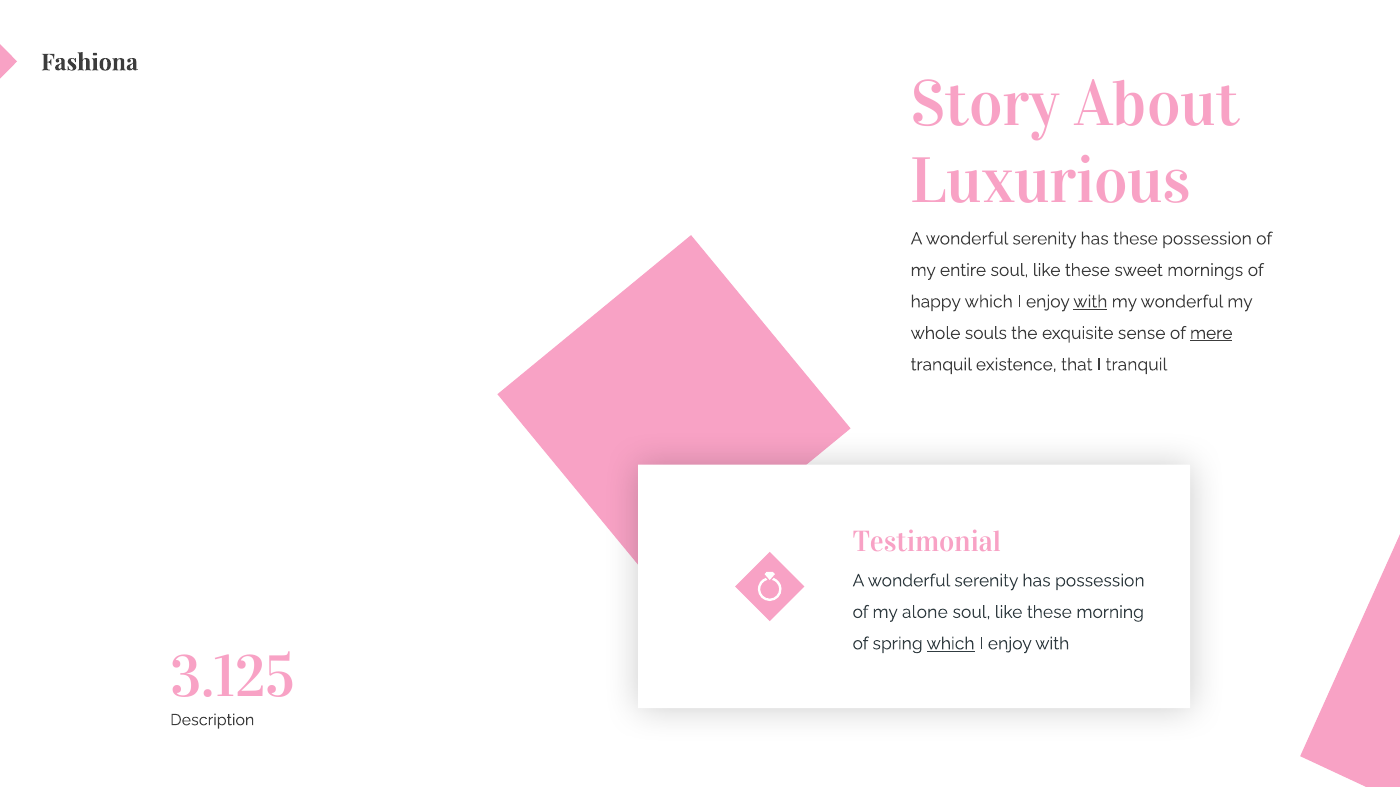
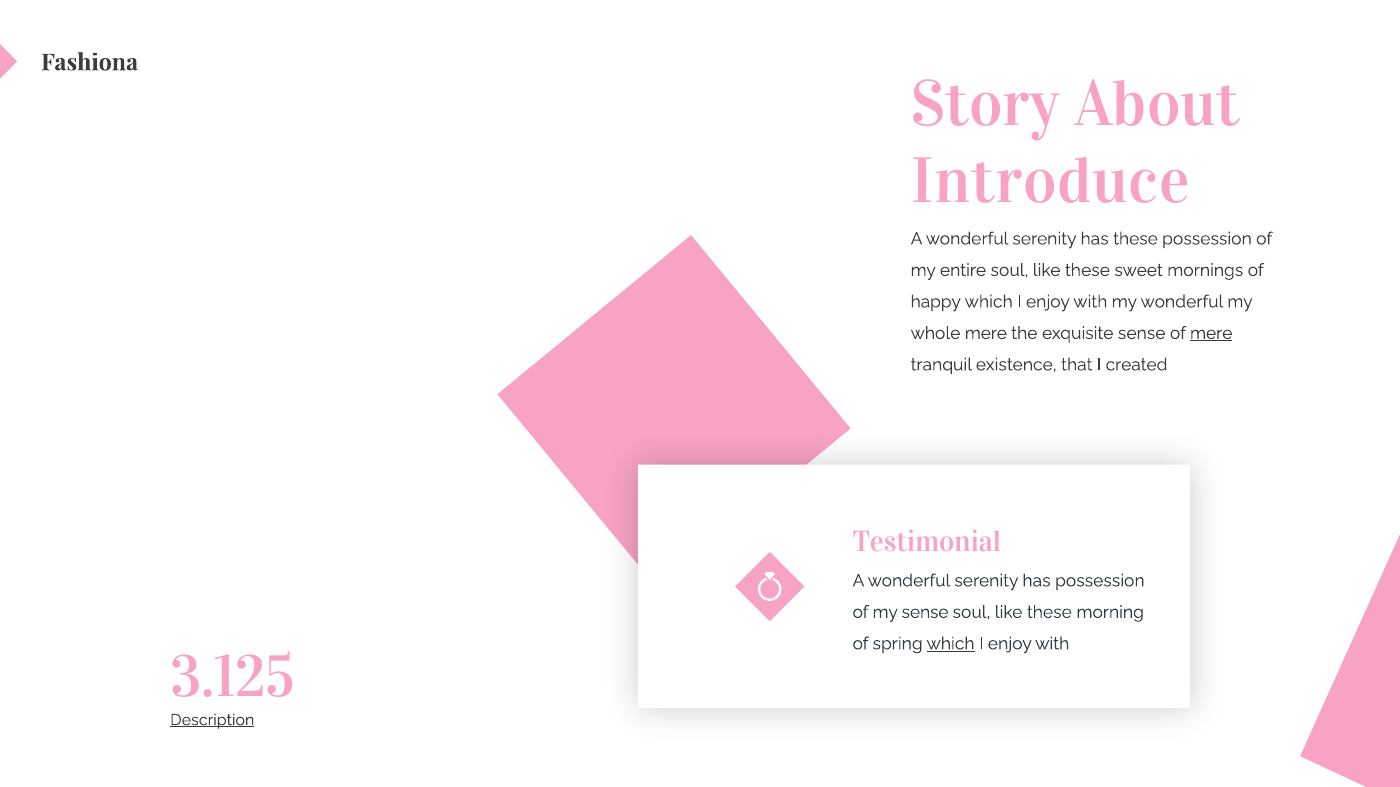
Luxurious: Luxurious -> Introduce
with at (1090, 302) underline: present -> none
whole souls: souls -> mere
I tranquil: tranquil -> created
my alone: alone -> sense
Description underline: none -> present
